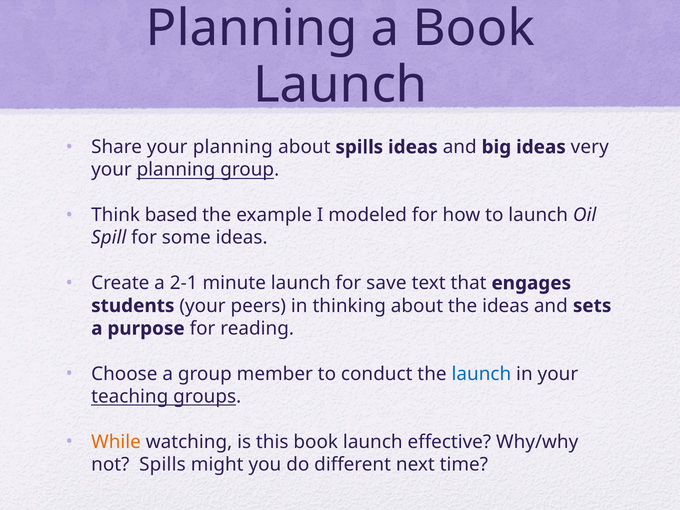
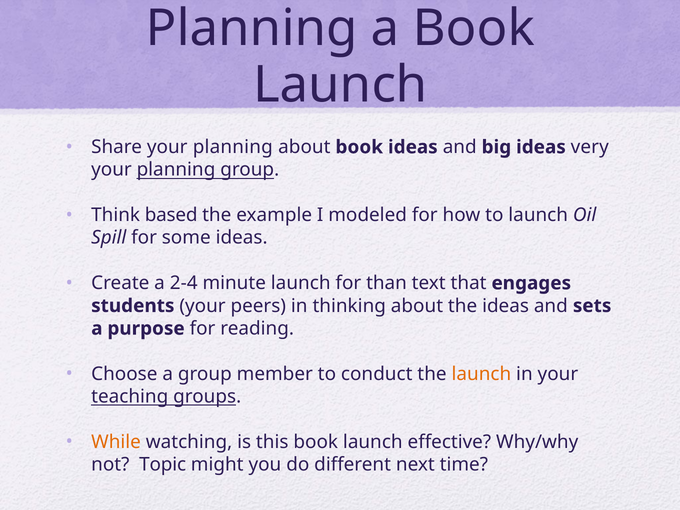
about spills: spills -> book
2-1: 2-1 -> 2-4
save: save -> than
launch at (481, 374) colour: blue -> orange
not Spills: Spills -> Topic
